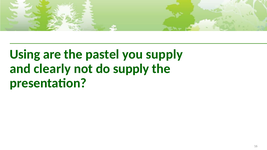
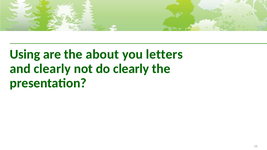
pastel: pastel -> about
you supply: supply -> letters
do supply: supply -> clearly
